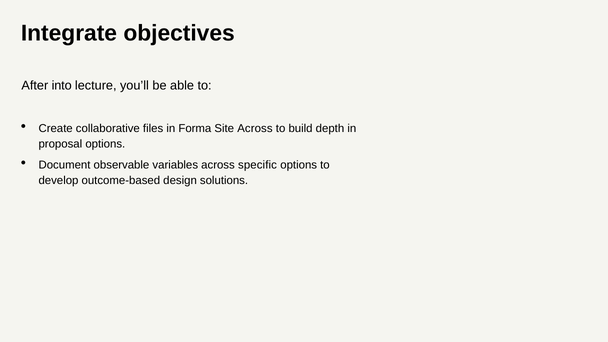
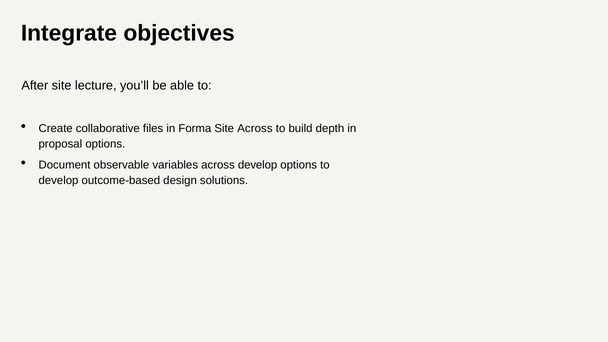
After into: into -> site
across specific: specific -> develop
